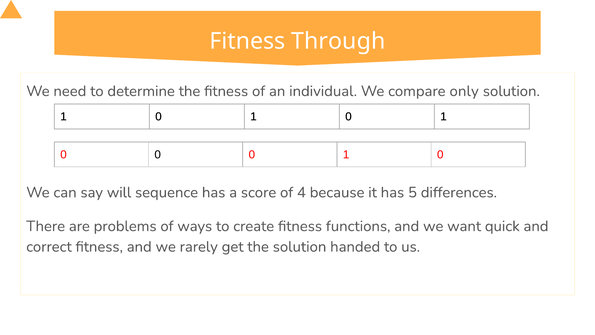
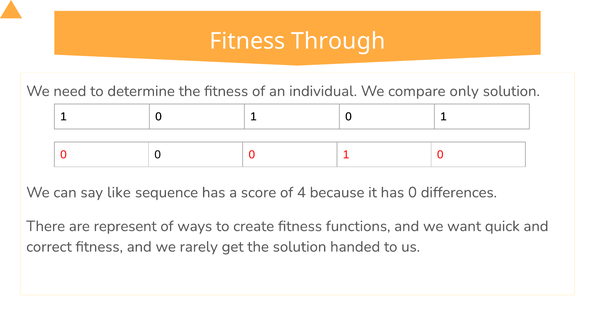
will: will -> like
has 5: 5 -> 0
problems: problems -> represent
